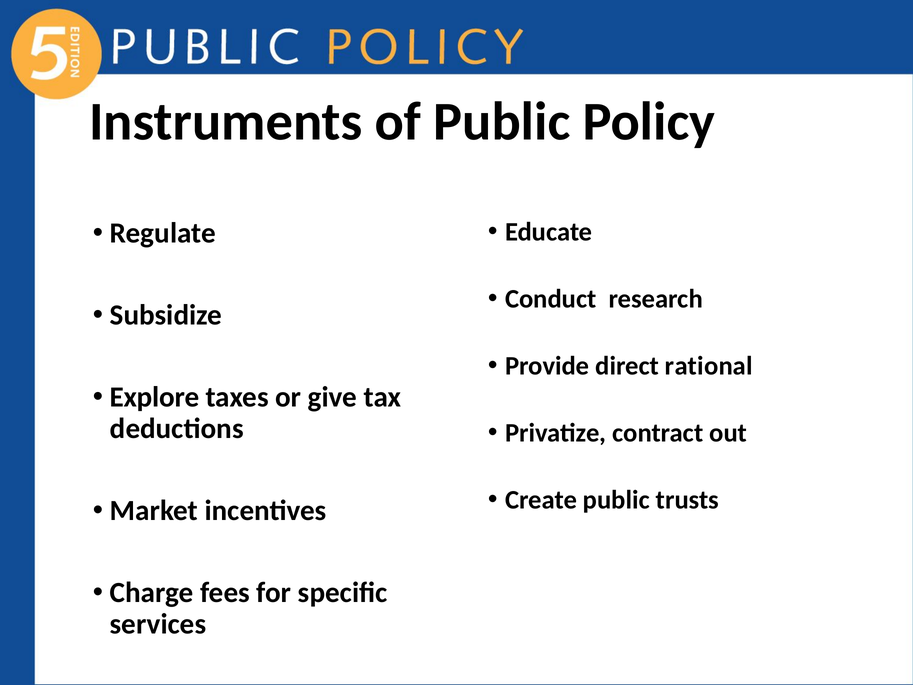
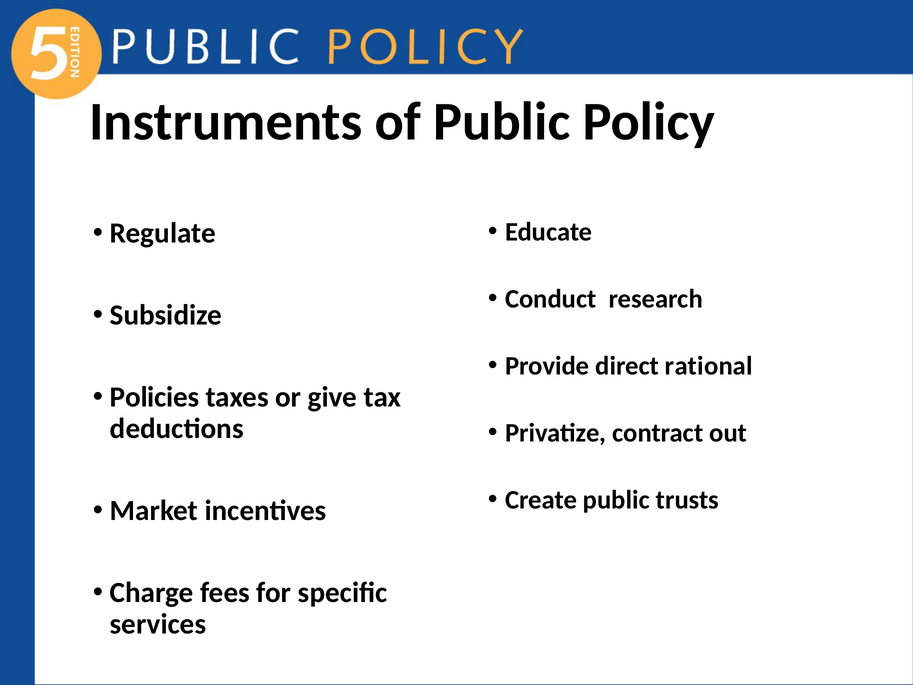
Explore: Explore -> Policies
